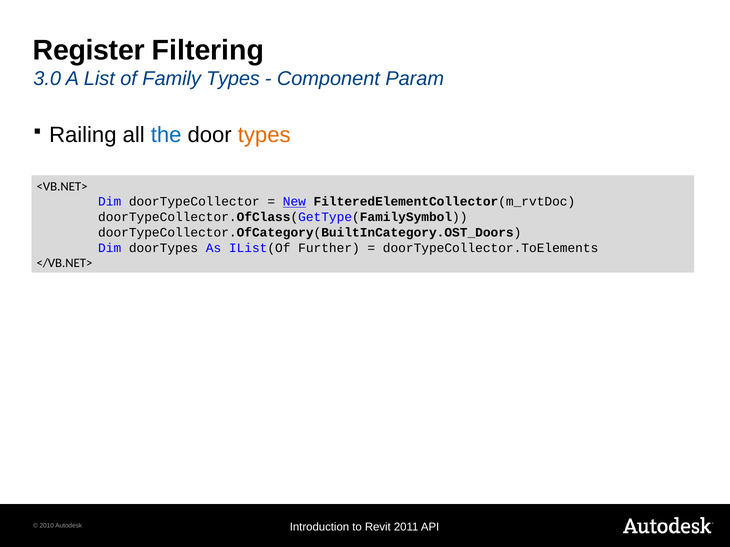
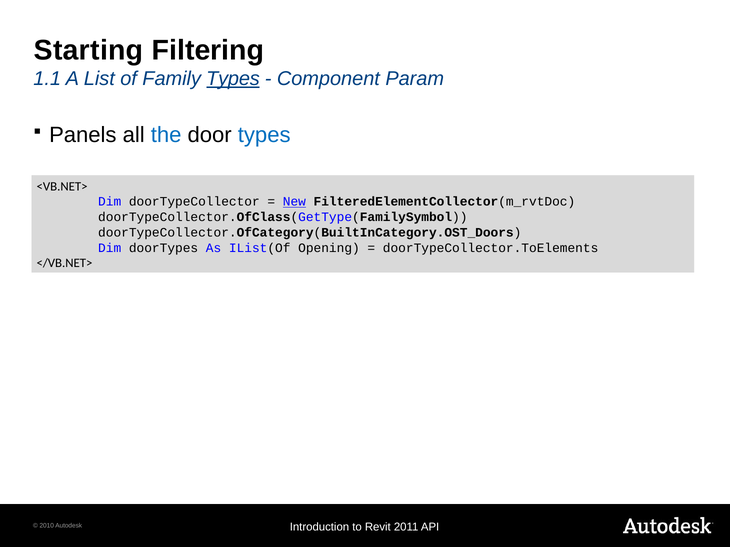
Register: Register -> Starting
3.0: 3.0 -> 1.1
Types at (233, 79) underline: none -> present
Railing: Railing -> Panels
types at (264, 135) colour: orange -> blue
Further: Further -> Opening
